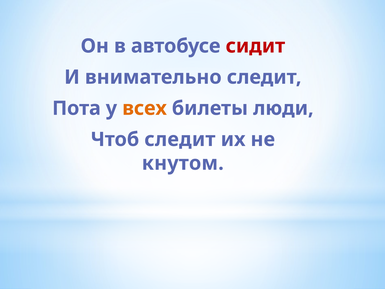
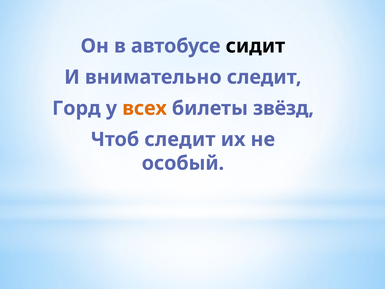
сидит colour: red -> black
Пота: Пота -> Горд
люди: люди -> звёзд
кнутом: кнутом -> особый
